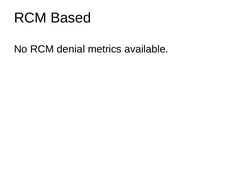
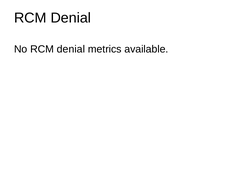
Based at (71, 18): Based -> Denial
